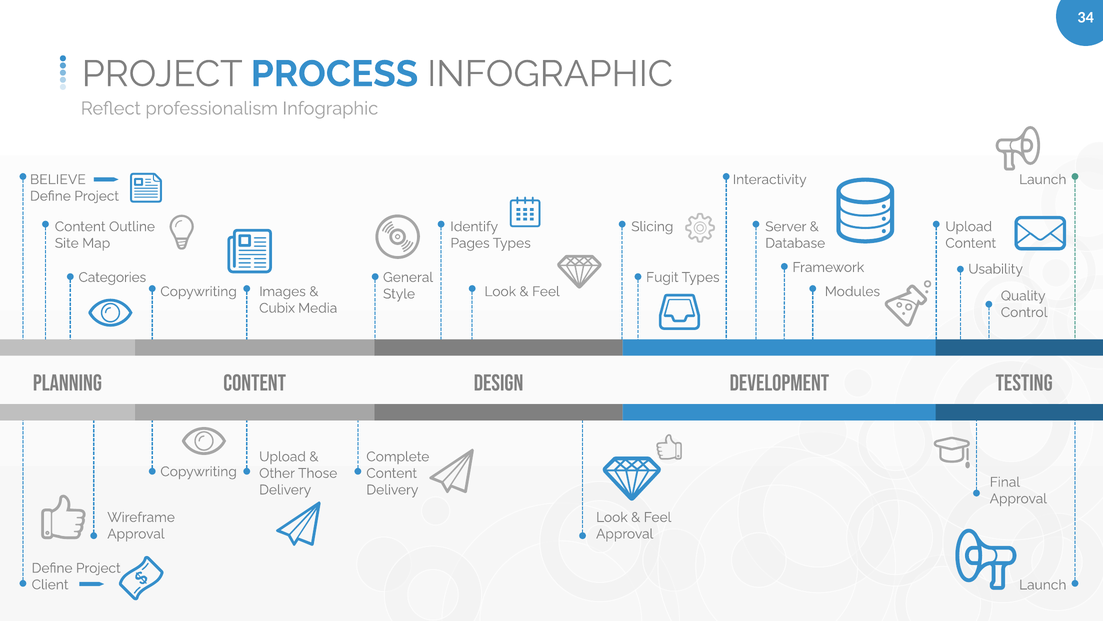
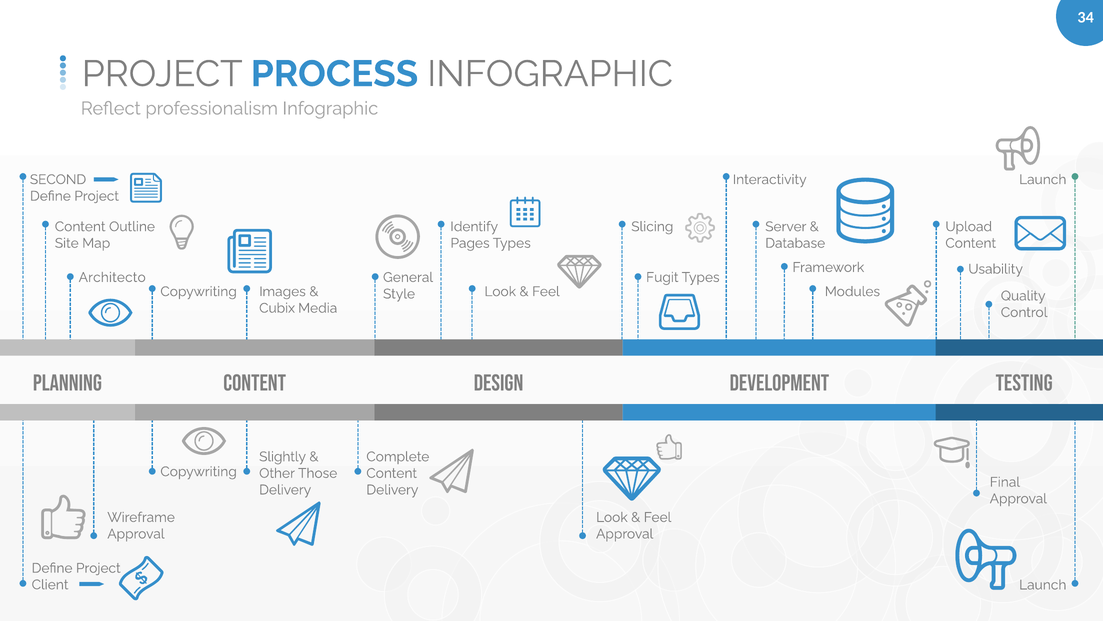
BELIEVE: BELIEVE -> SECOND
Categories: Categories -> Architecto
Upload at (282, 456): Upload -> Slightly
